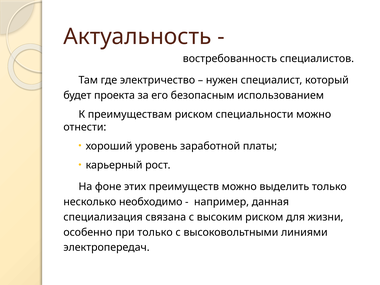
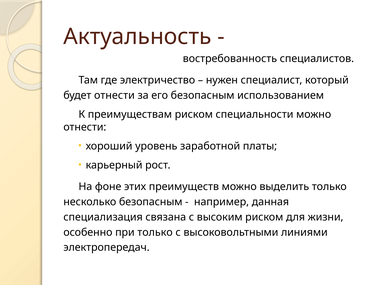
будет проекта: проекта -> отнести
несколько необходимо: необходимо -> безопасным
